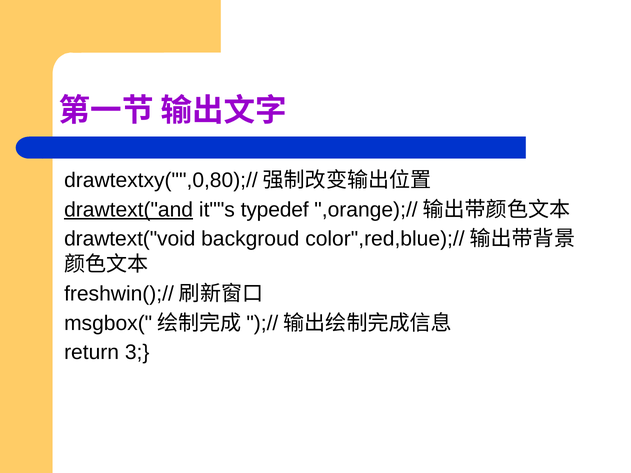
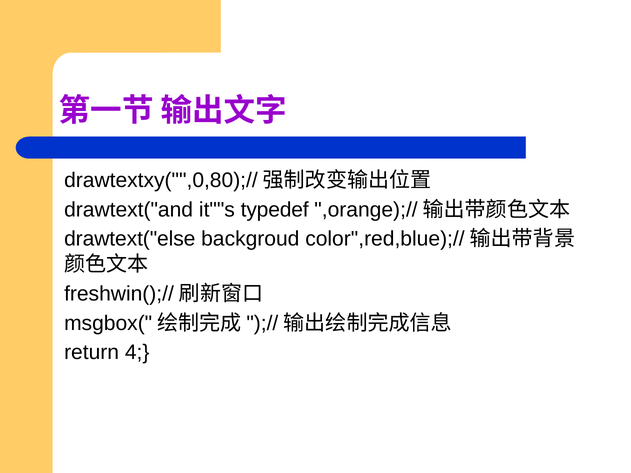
drawtext("and underline: present -> none
drawtext("void: drawtext("void -> drawtext("else
3: 3 -> 4
